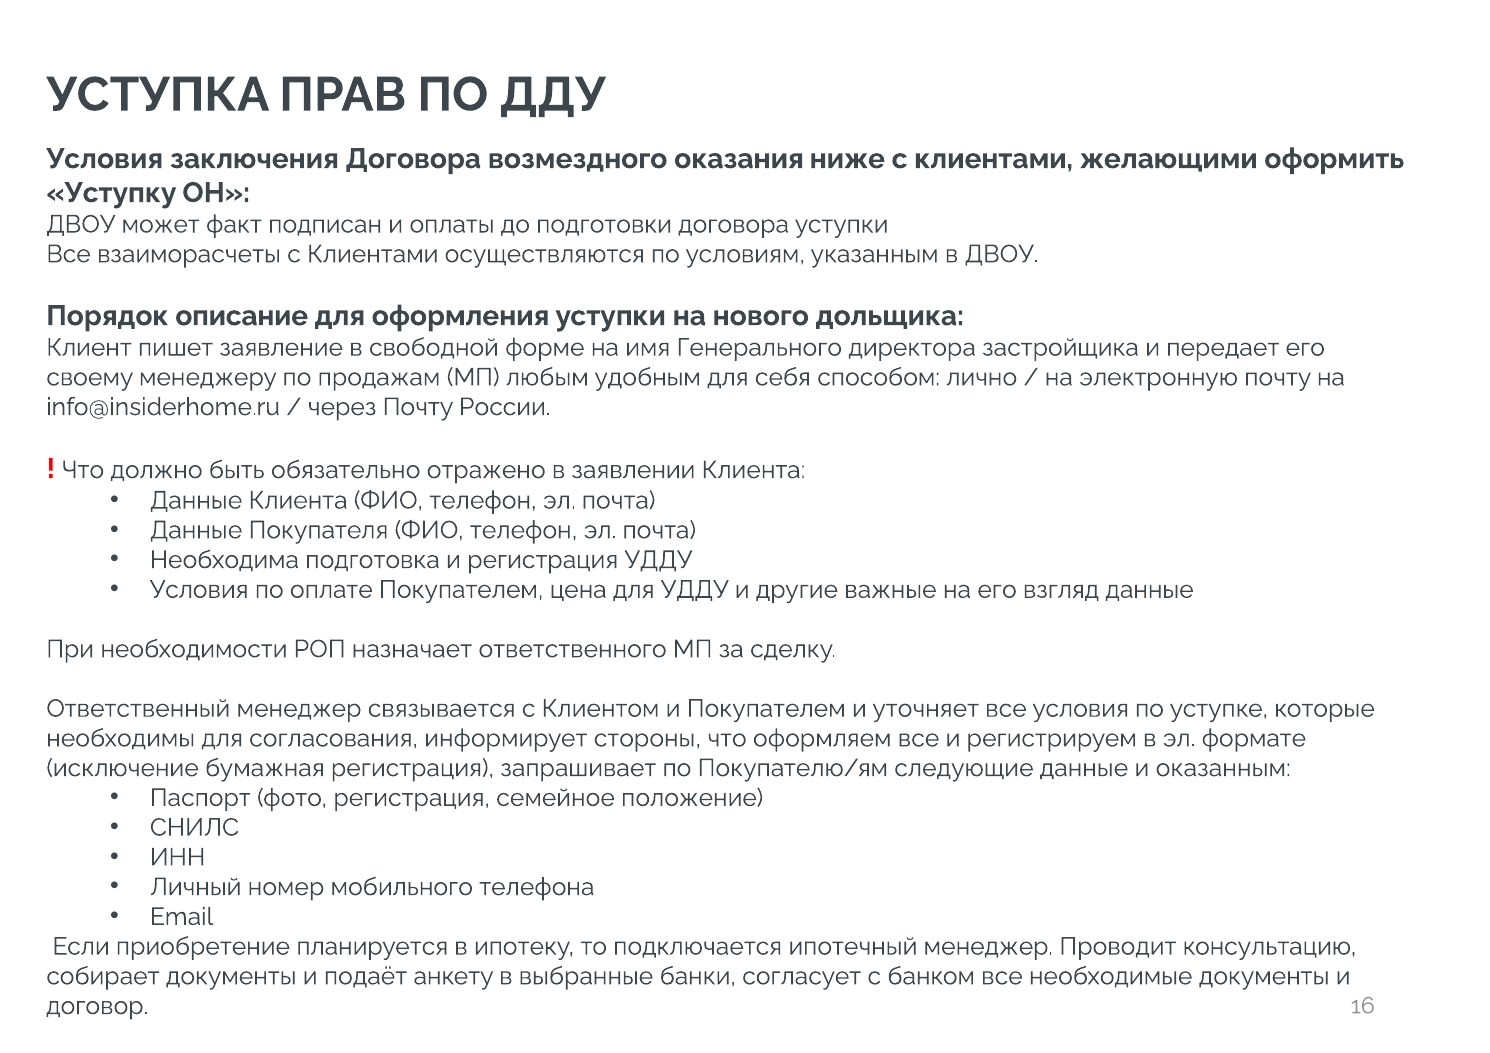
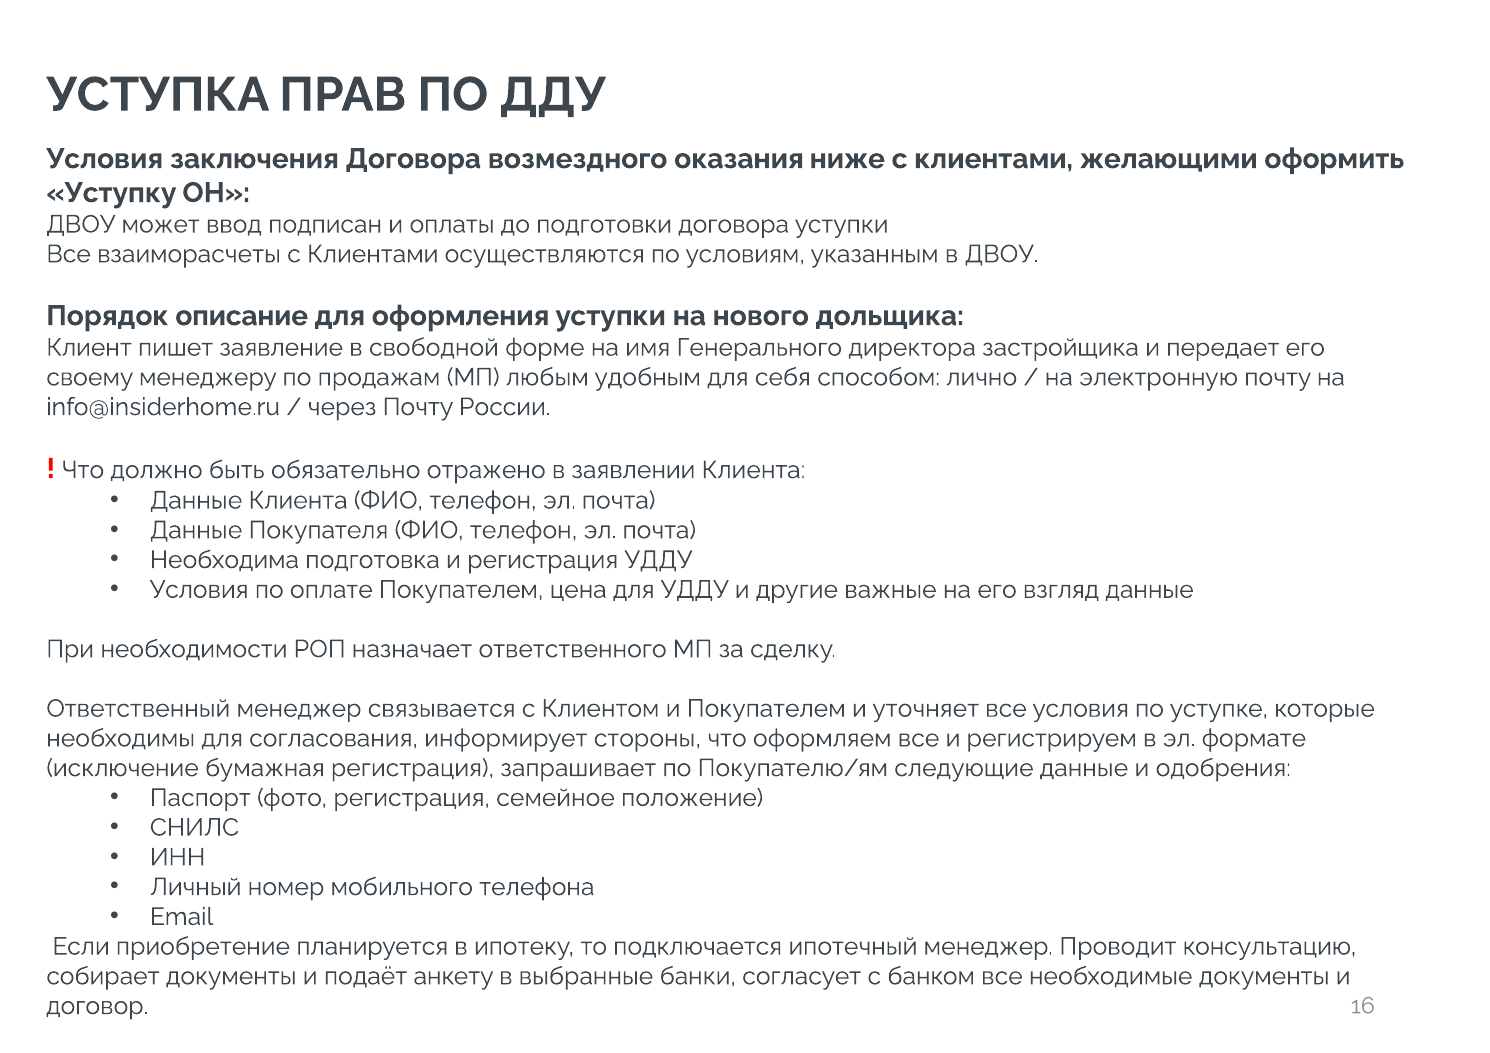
факт: факт -> ввод
оказанным: оказанным -> одобрения
